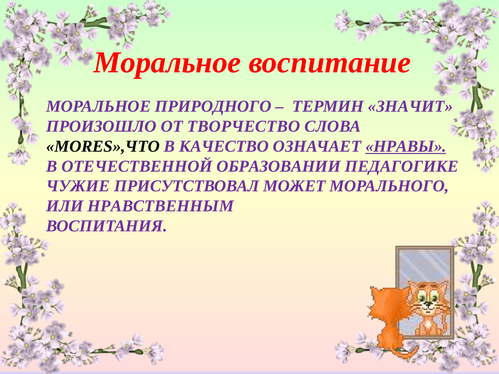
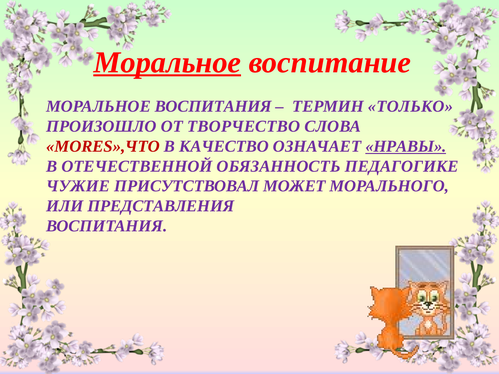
Моральное at (167, 62) underline: none -> present
МОРАЛЬНОЕ ПРИРОДНОГО: ПРИРОДНОГО -> ВОСПИТАНИЯ
ЗНАЧИТ: ЗНАЧИТ -> ТОЛЬКО
MORES»,ЧТО colour: black -> red
ОБРАЗОВАНИИ: ОБРАЗОВАНИИ -> ОБЯЗАННОСТЬ
НРАВСТВЕННЫМ: НРАВСТВЕННЫМ -> ПРЕДСТАВЛЕНИЯ
